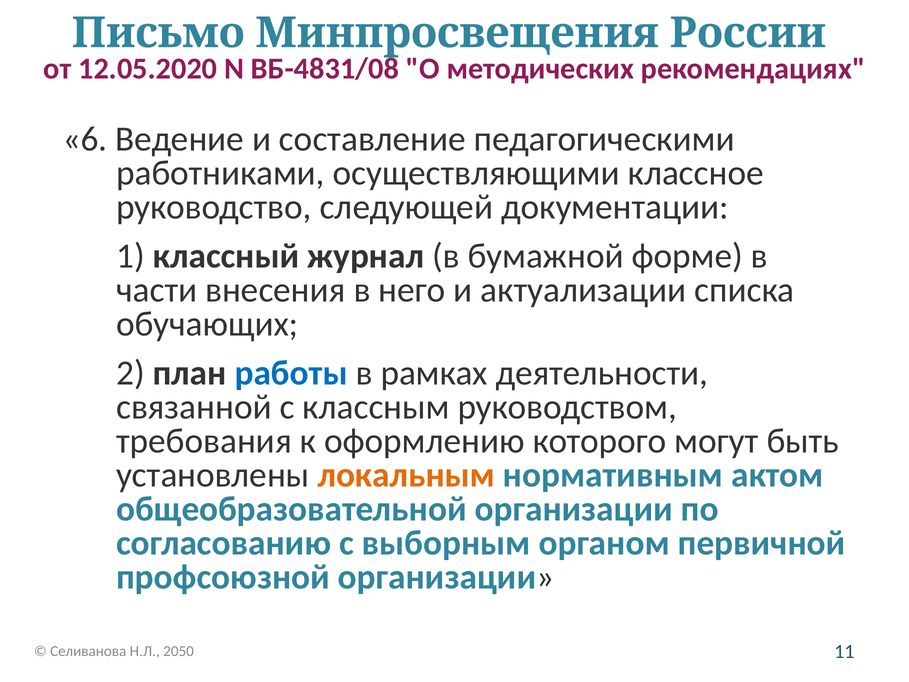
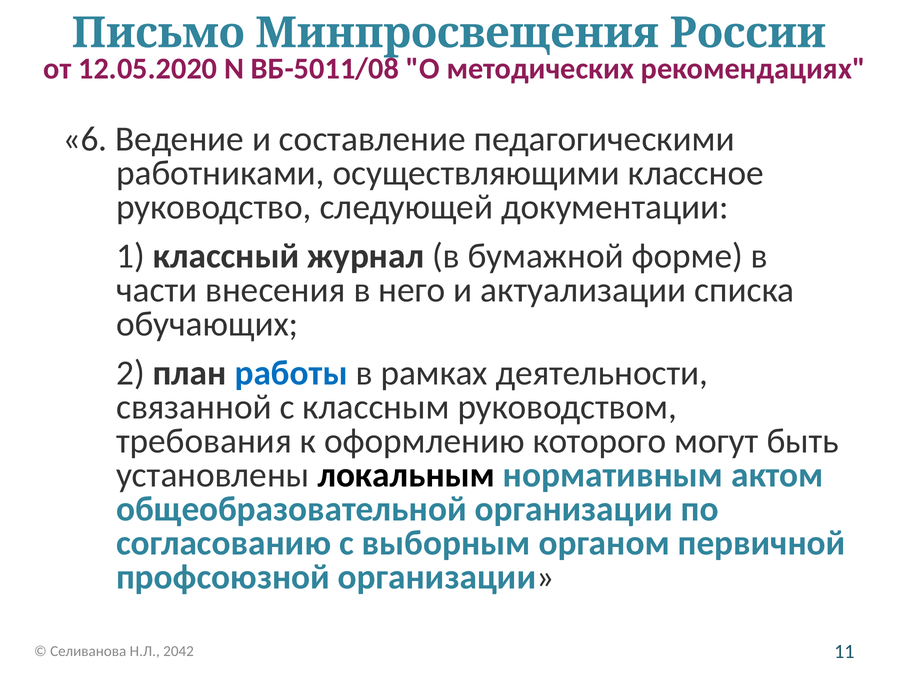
ВБ-4831/08: ВБ-4831/08 -> ВБ-5011/08
локальным colour: orange -> black
2050: 2050 -> 2042
